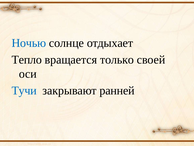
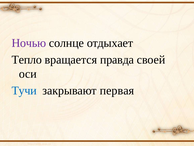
Ночью colour: blue -> purple
только: только -> правда
ранней: ранней -> первая
